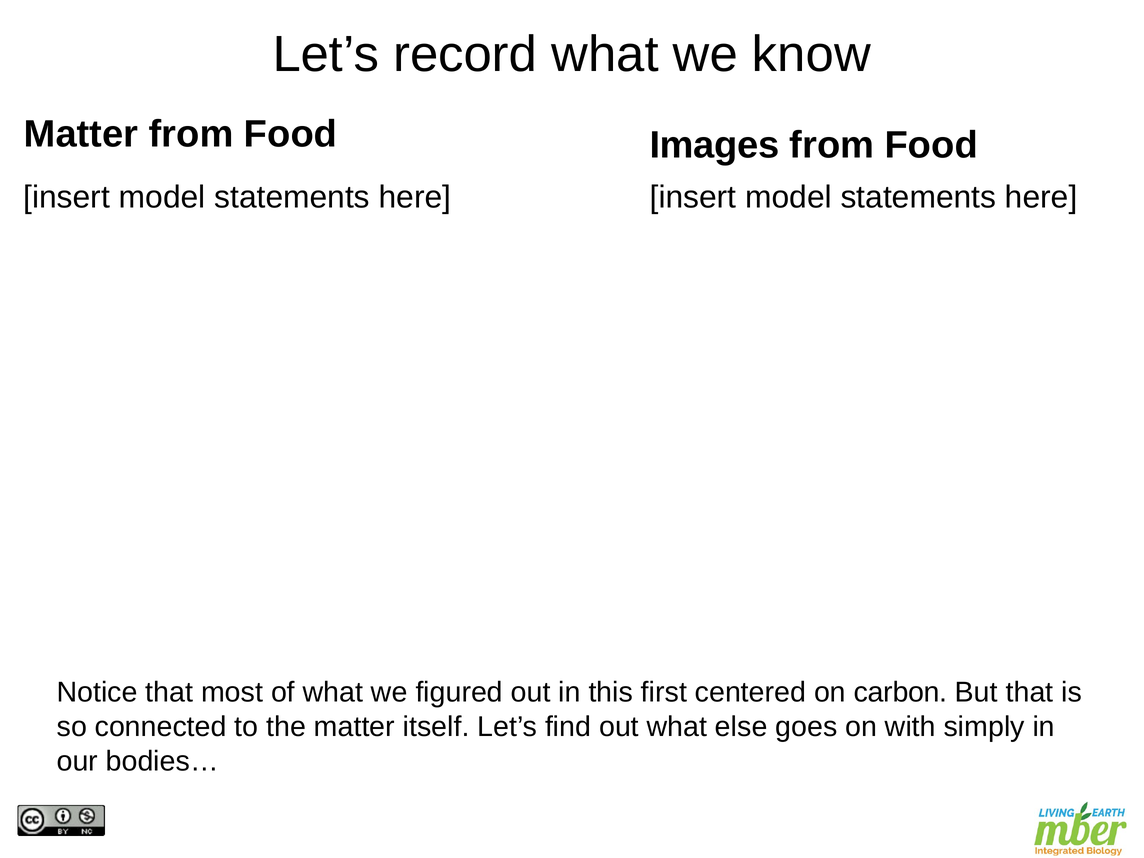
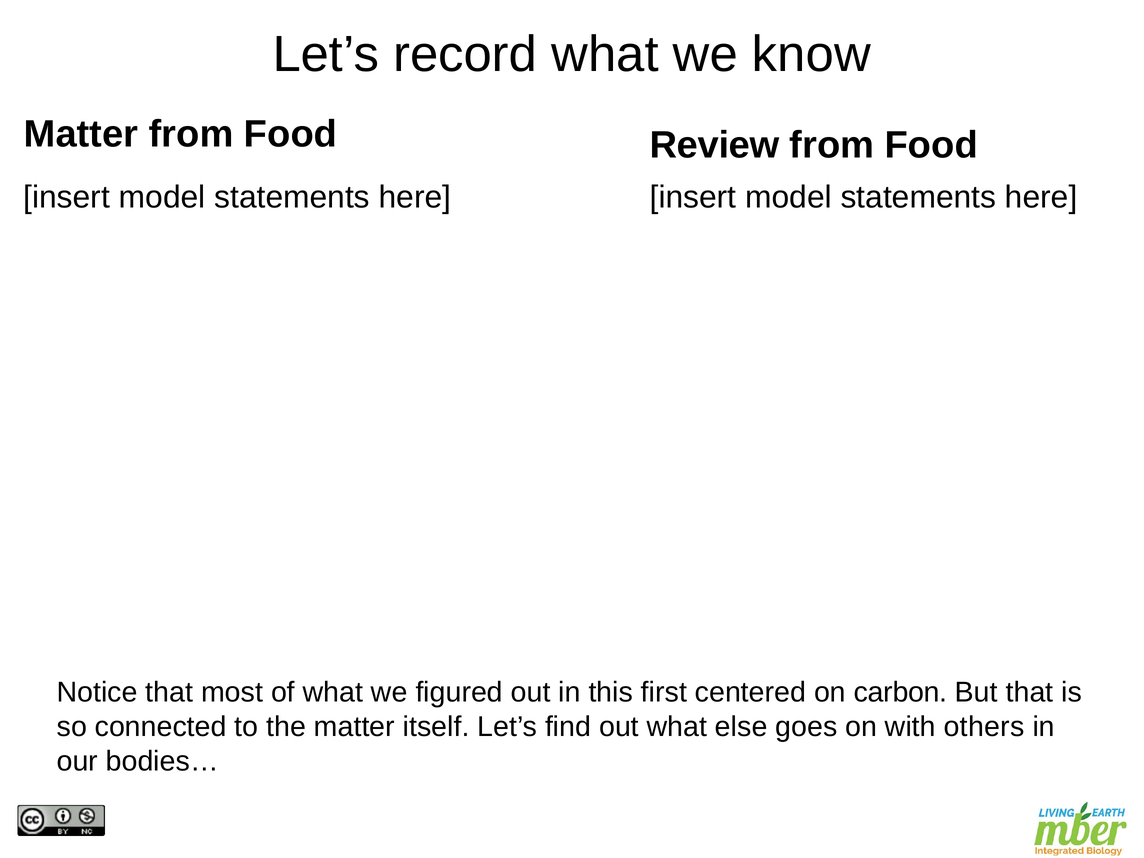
Images: Images -> Review
simply: simply -> others
